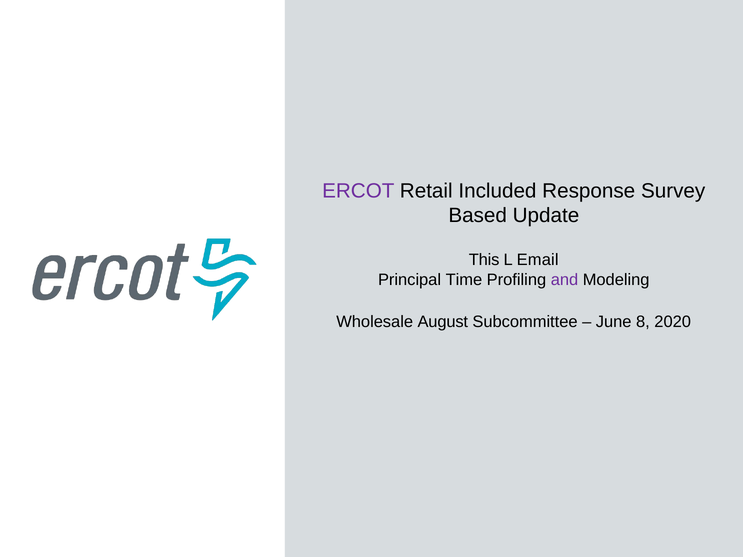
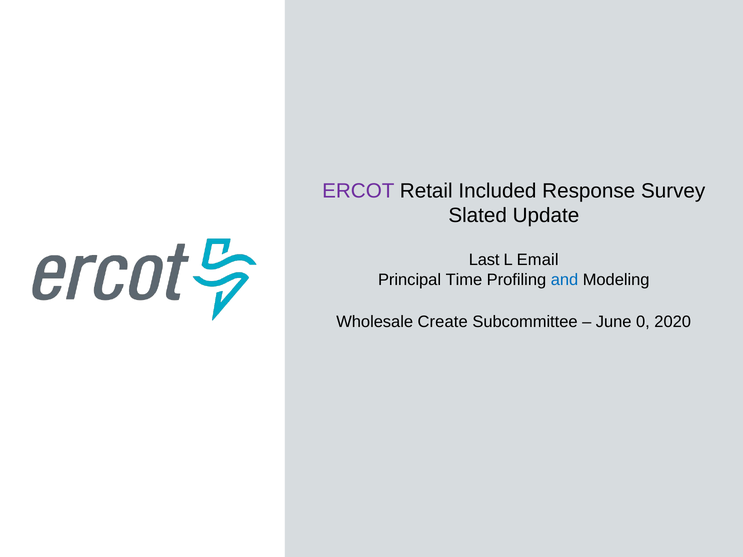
Based: Based -> Slated
This: This -> Last
and colour: purple -> blue
August: August -> Create
8: 8 -> 0
